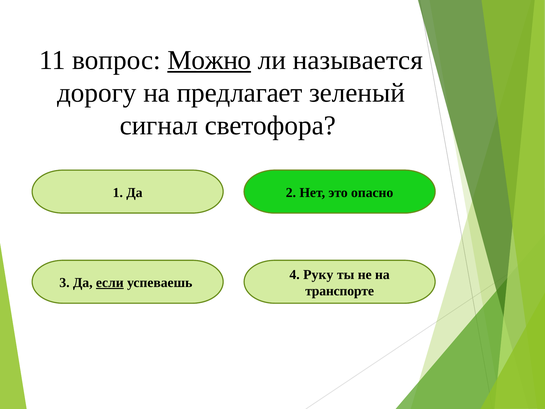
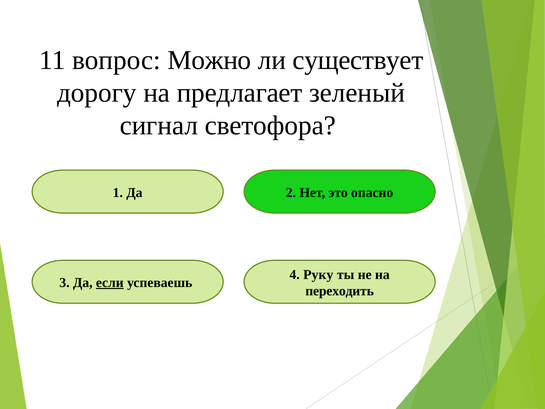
Можно underline: present -> none
называется: называется -> существует
транспорте: транспорте -> переходить
